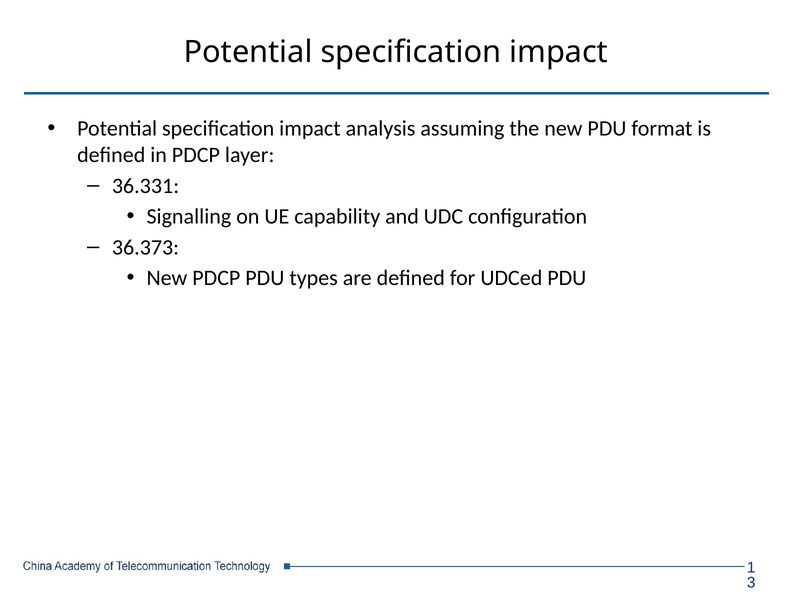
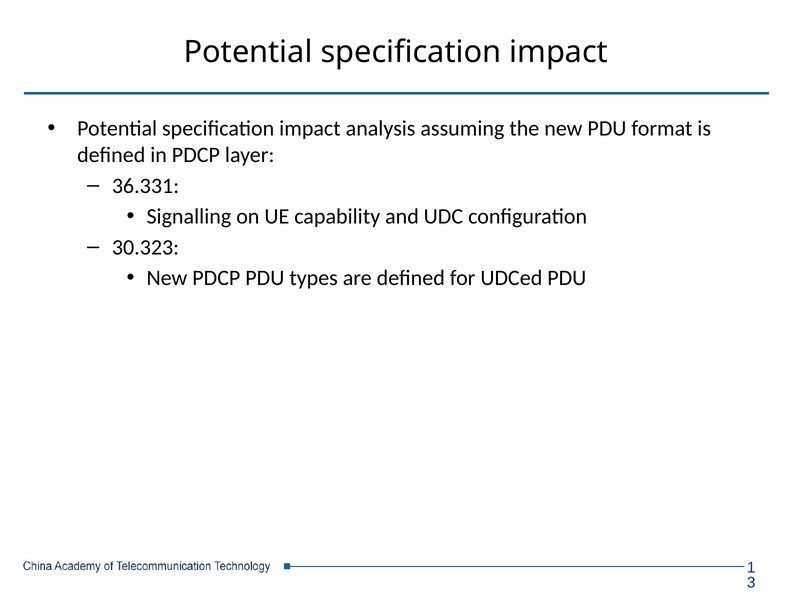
36.373: 36.373 -> 30.323
